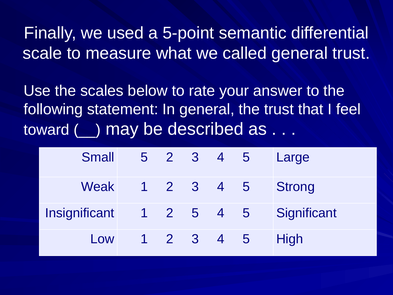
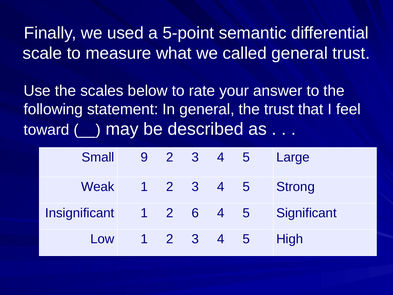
Small 5: 5 -> 9
2 5: 5 -> 6
